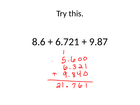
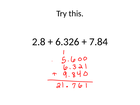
8.6: 8.6 -> 2.8
6.721: 6.721 -> 6.326
9.87: 9.87 -> 7.84
